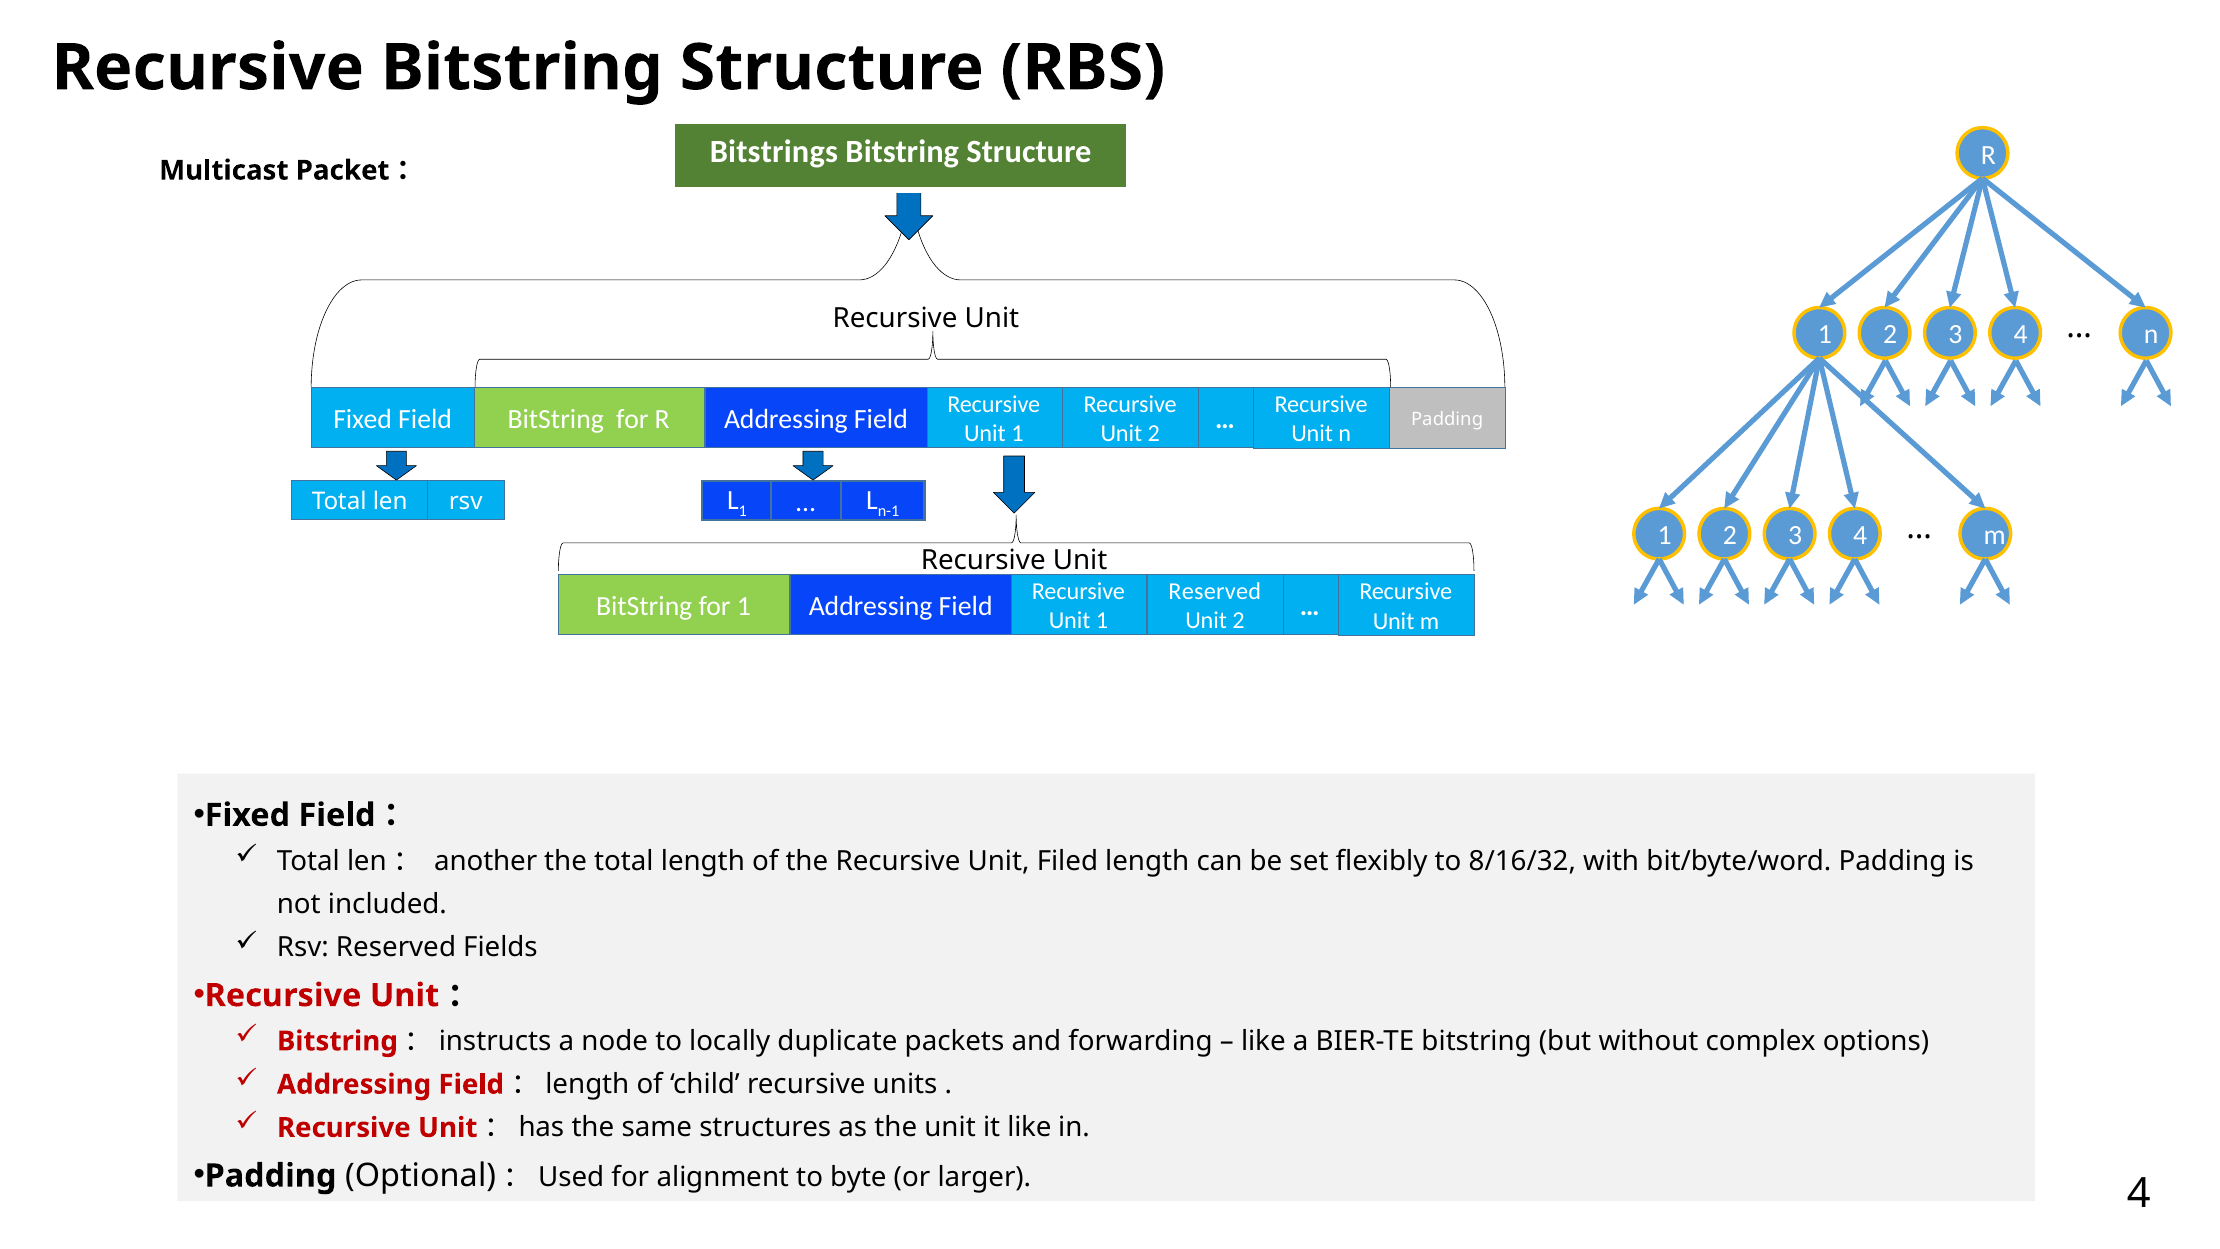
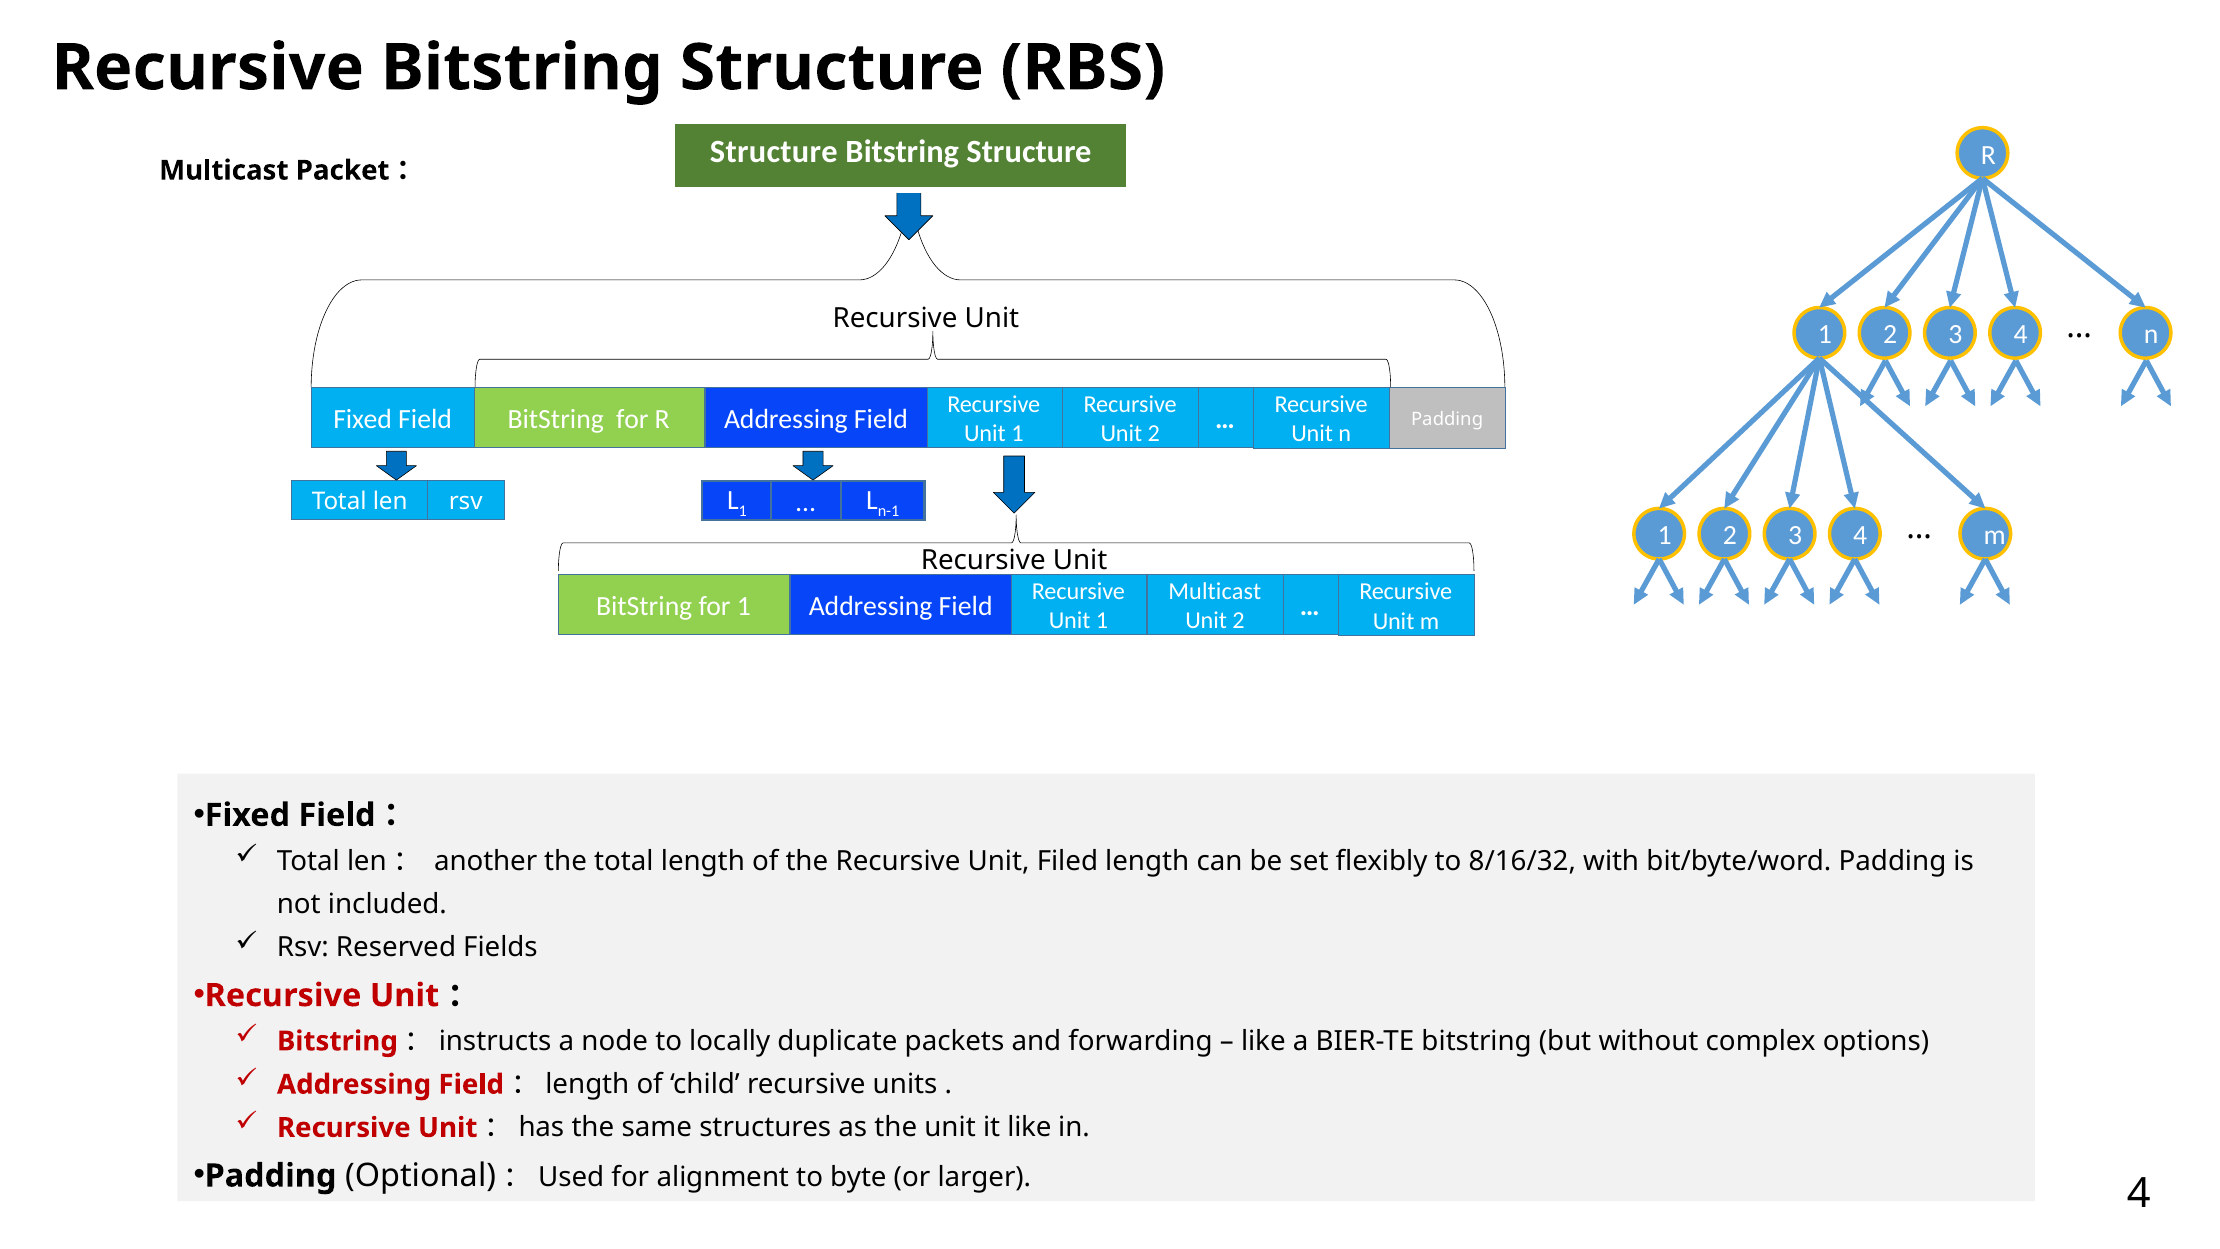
Bitstrings at (774, 152): Bitstrings -> Structure
Reserved at (1215, 592): Reserved -> Multicast
